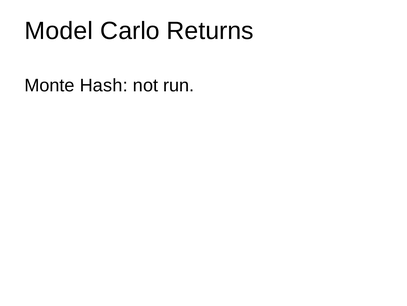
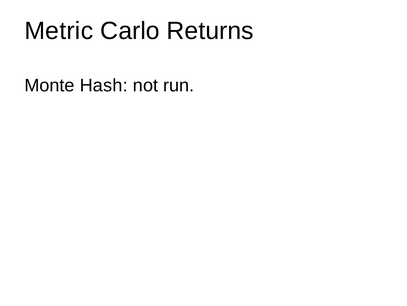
Model: Model -> Metric
